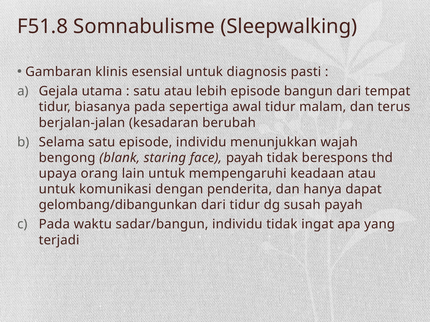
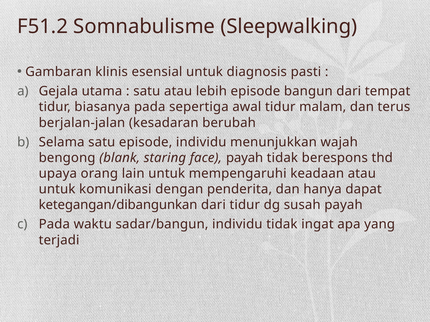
F51.8: F51.8 -> F51.2
gelombang/dibangunkan: gelombang/dibangunkan -> ketegangan/dibangunkan
